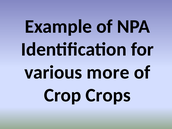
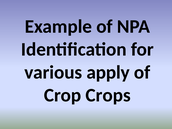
more: more -> apply
